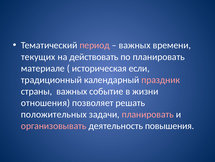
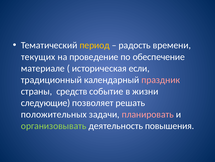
период colour: pink -> yellow
важных at (135, 45): важных -> радость
действовать: действовать -> проведение
по планировать: планировать -> обеспечение
страны важных: важных -> средств
отношения: отношения -> следующие
организовывать colour: pink -> light green
